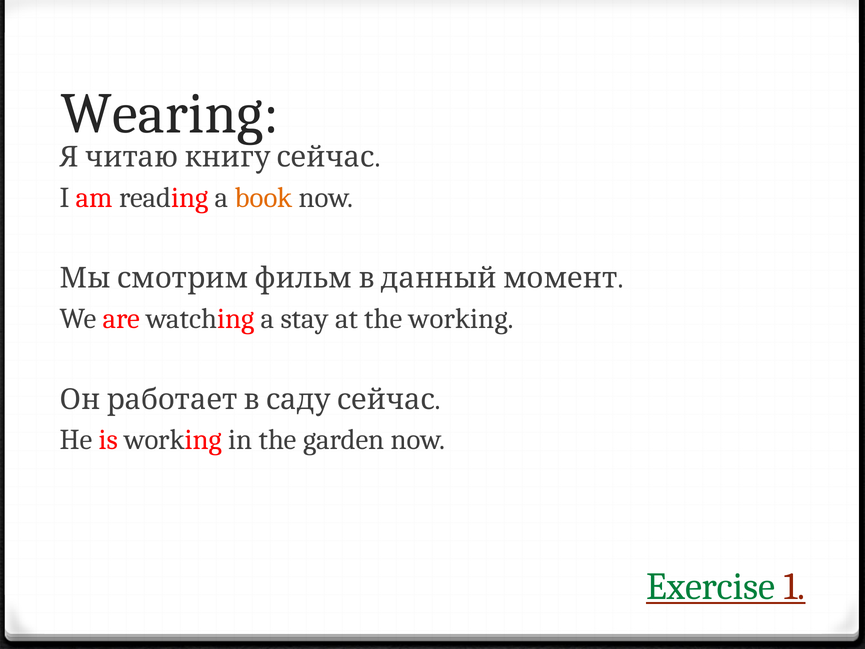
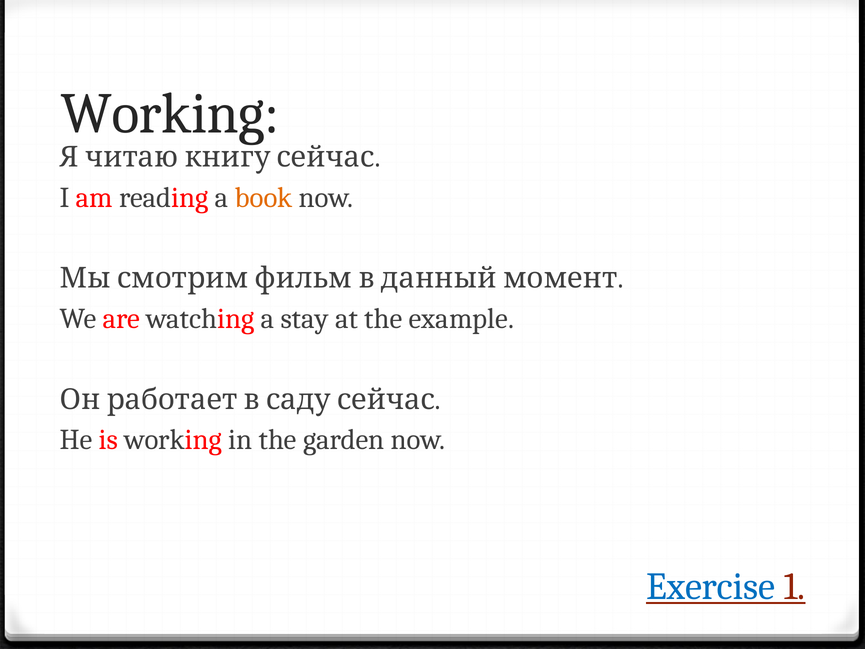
Wearing at (170, 114): Wearing -> Working
the working: working -> example
Exercise colour: green -> blue
